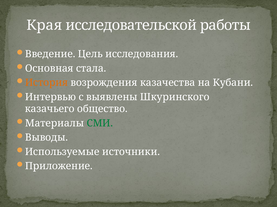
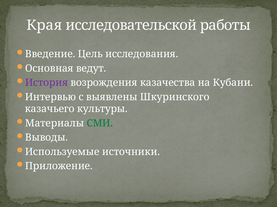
стала: стала -> ведут
История colour: orange -> purple
общество: общество -> культуры
